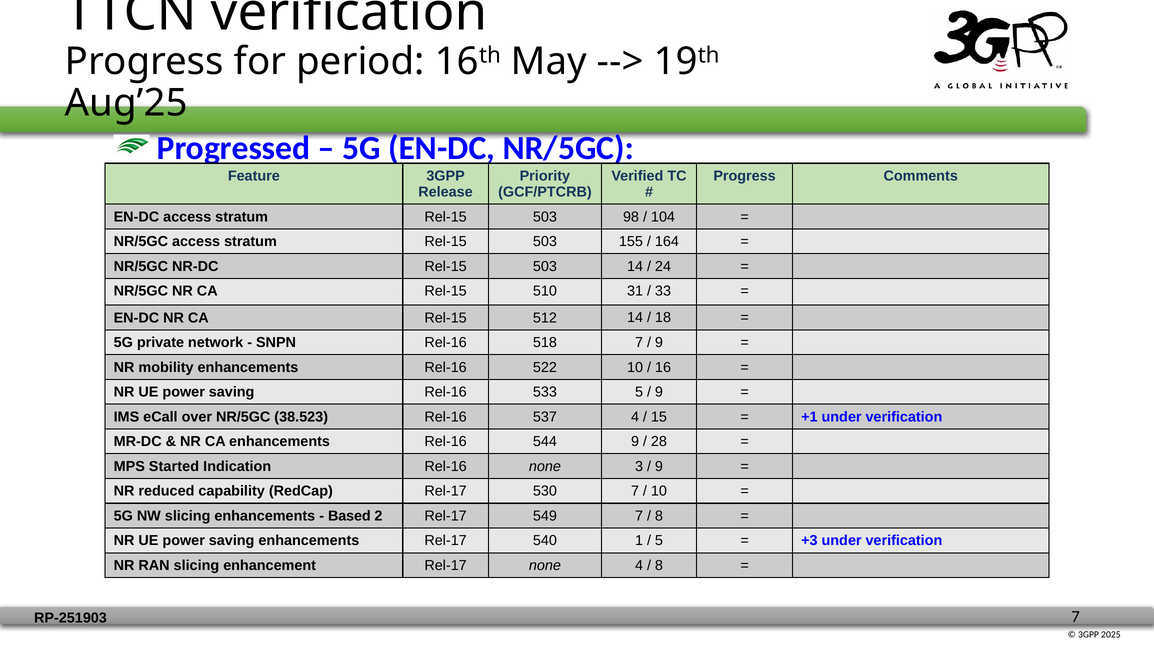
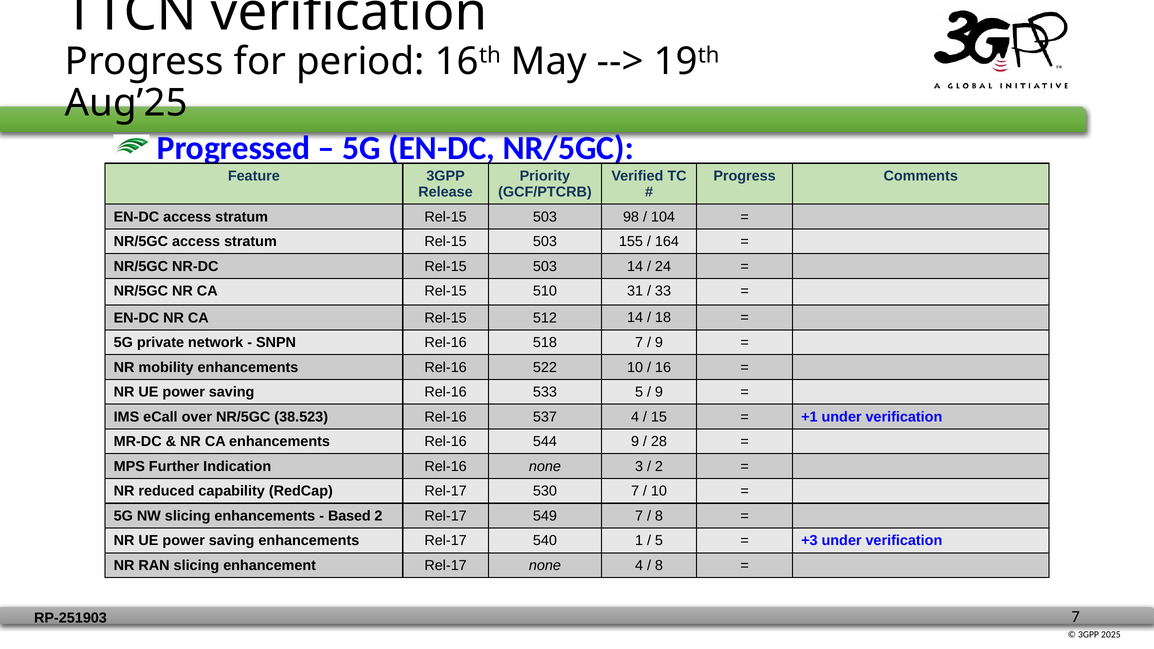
Started: Started -> Further
9 at (659, 466): 9 -> 2
